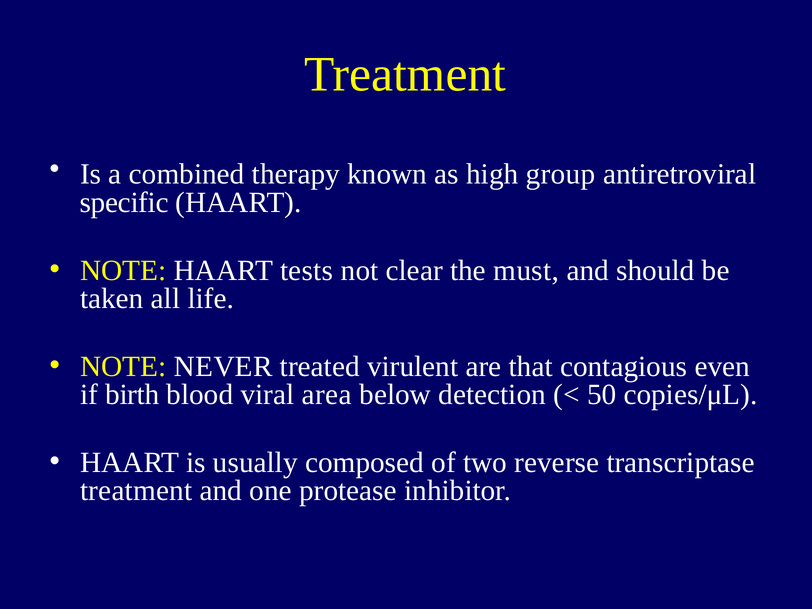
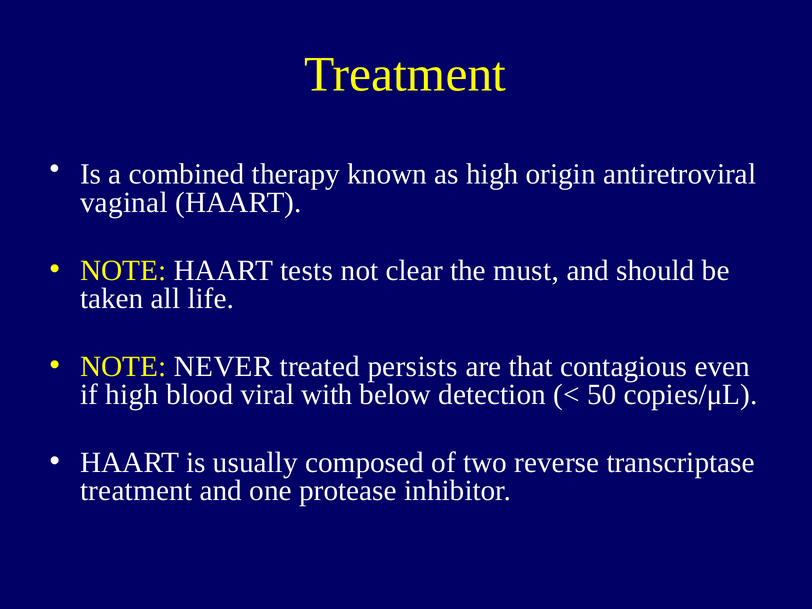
group: group -> origin
specific: specific -> vaginal
virulent: virulent -> persists
if birth: birth -> high
area: area -> with
